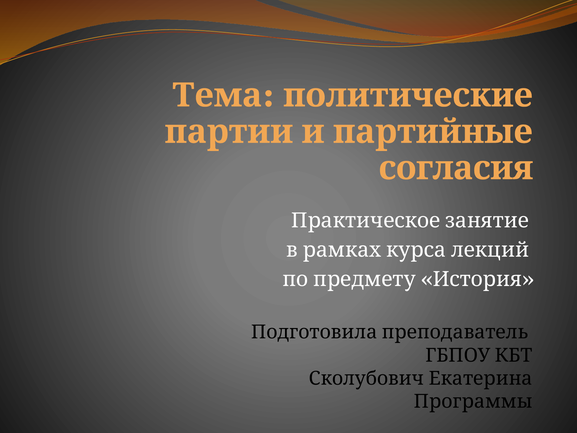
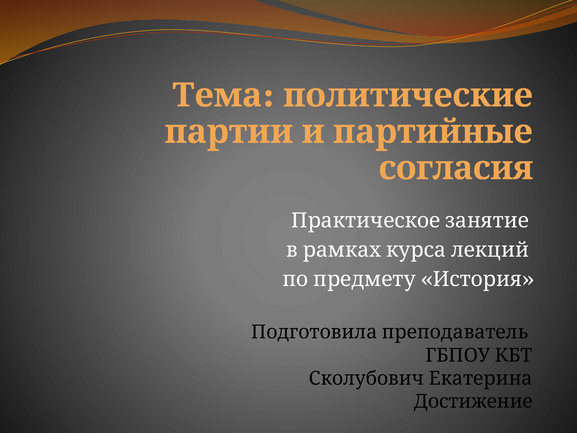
Программы: Программы -> Достижение
